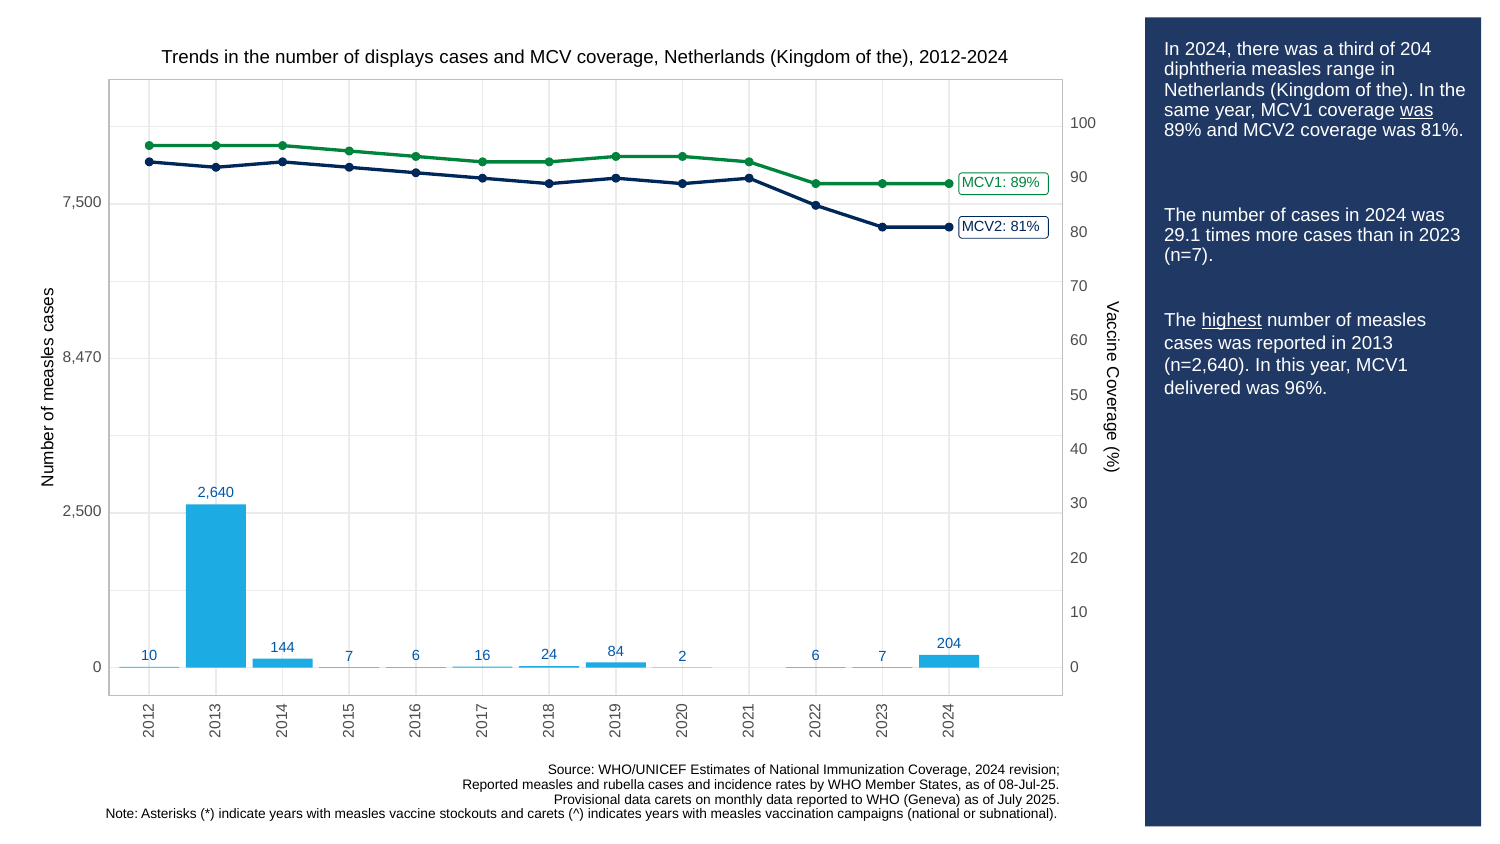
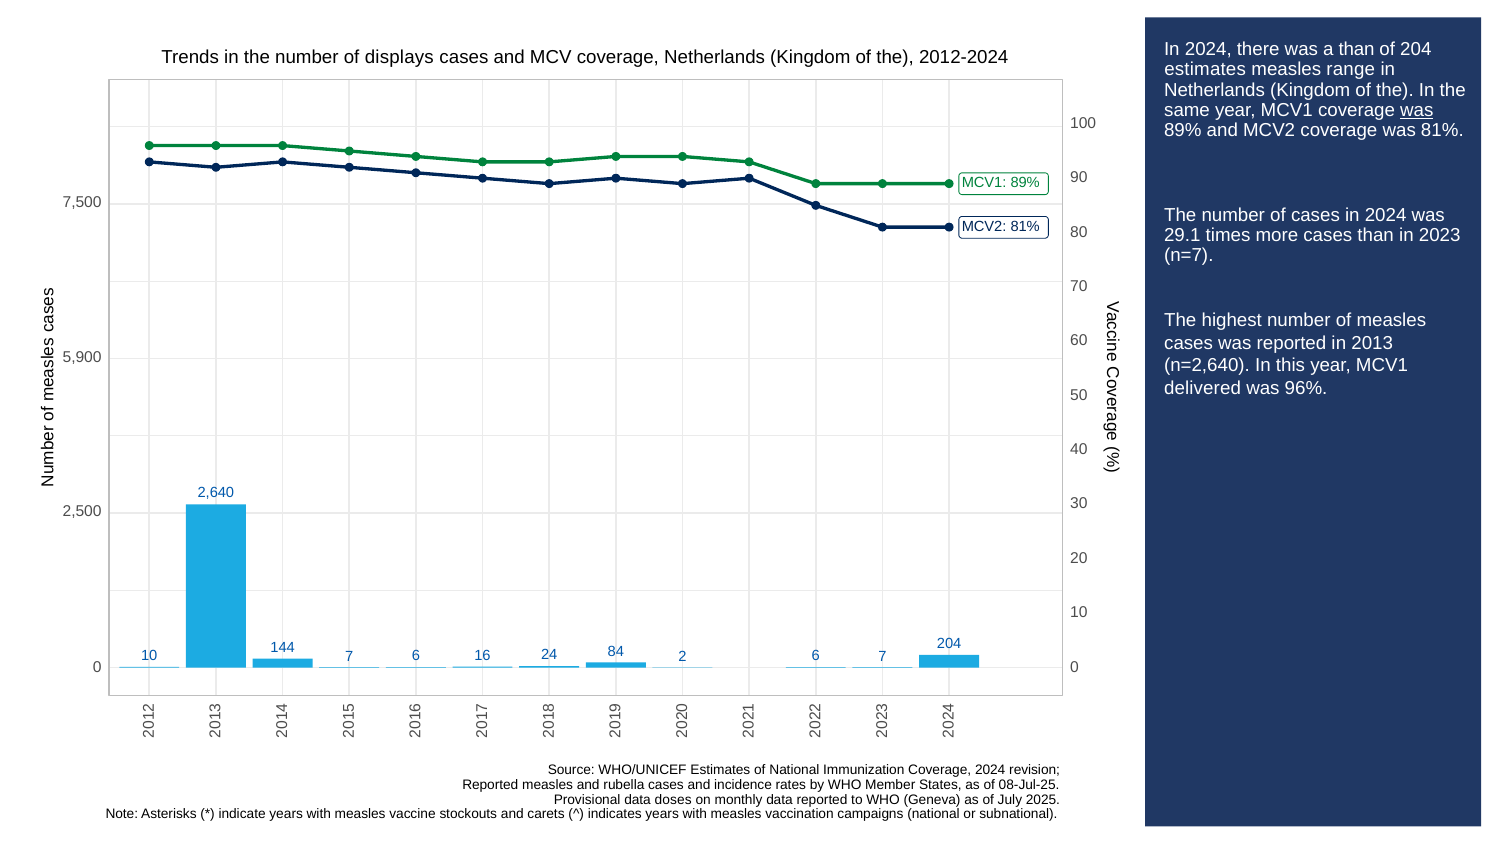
a third: third -> than
diphtheria at (1205, 70): diphtheria -> estimates
highest underline: present -> none
8,470: 8,470 -> 5,900
data carets: carets -> doses
